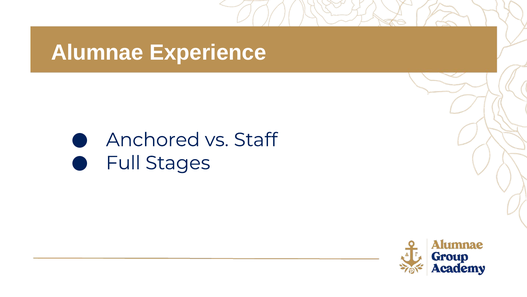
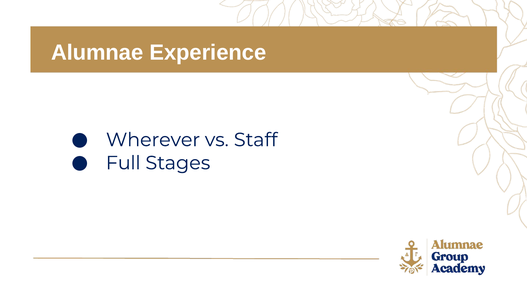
Anchored: Anchored -> Wherever
